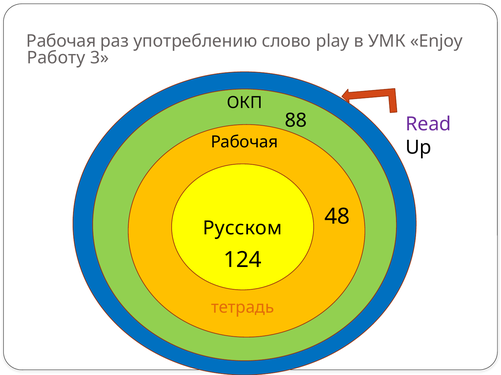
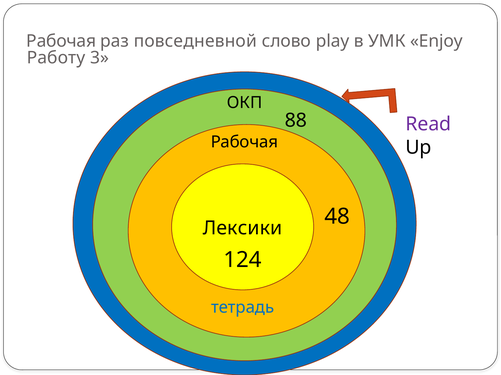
употреблению: употреблению -> повседневной
Русском: Русском -> Лексики
тетрадь colour: orange -> blue
